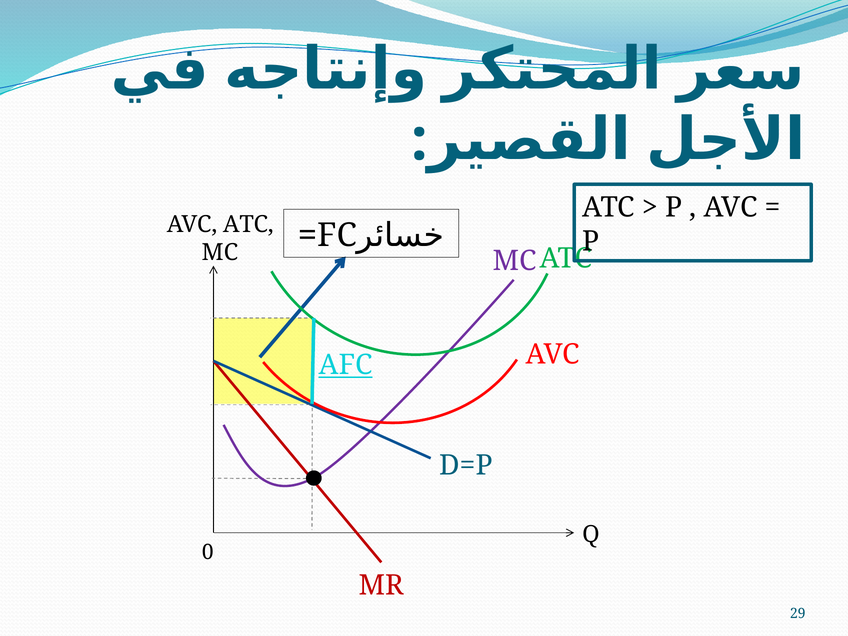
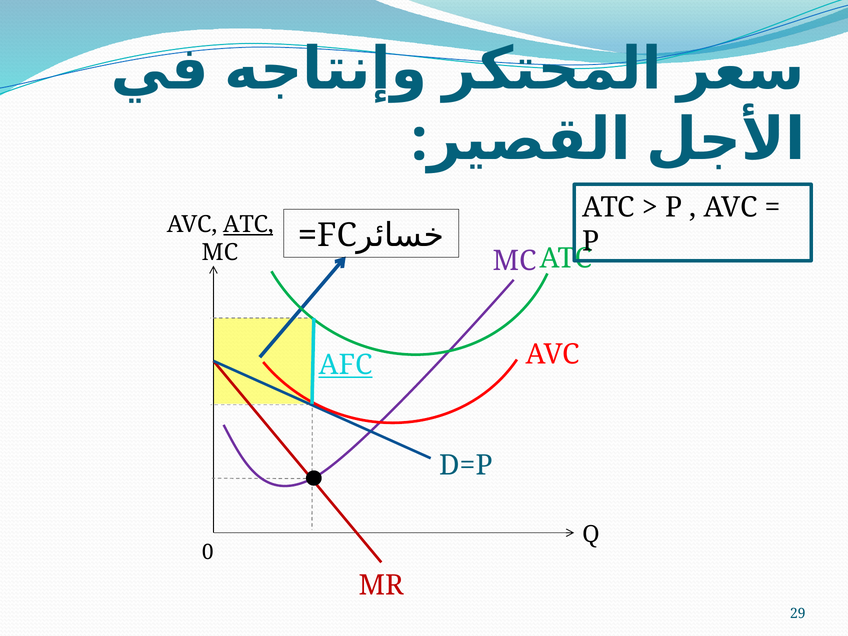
ATC at (248, 224) underline: none -> present
